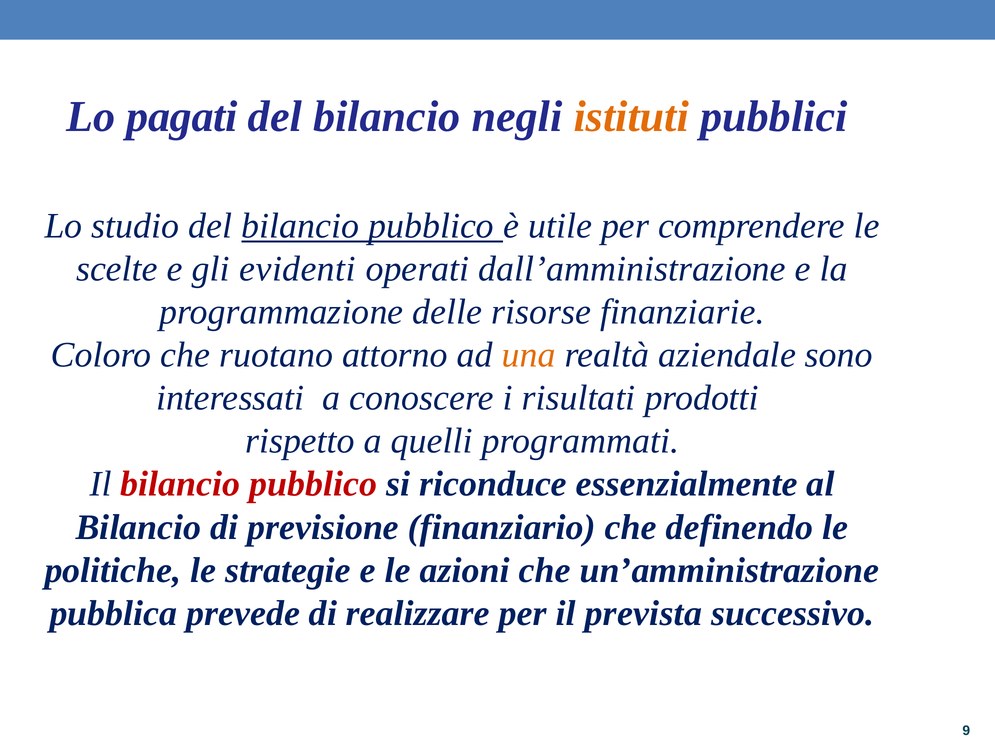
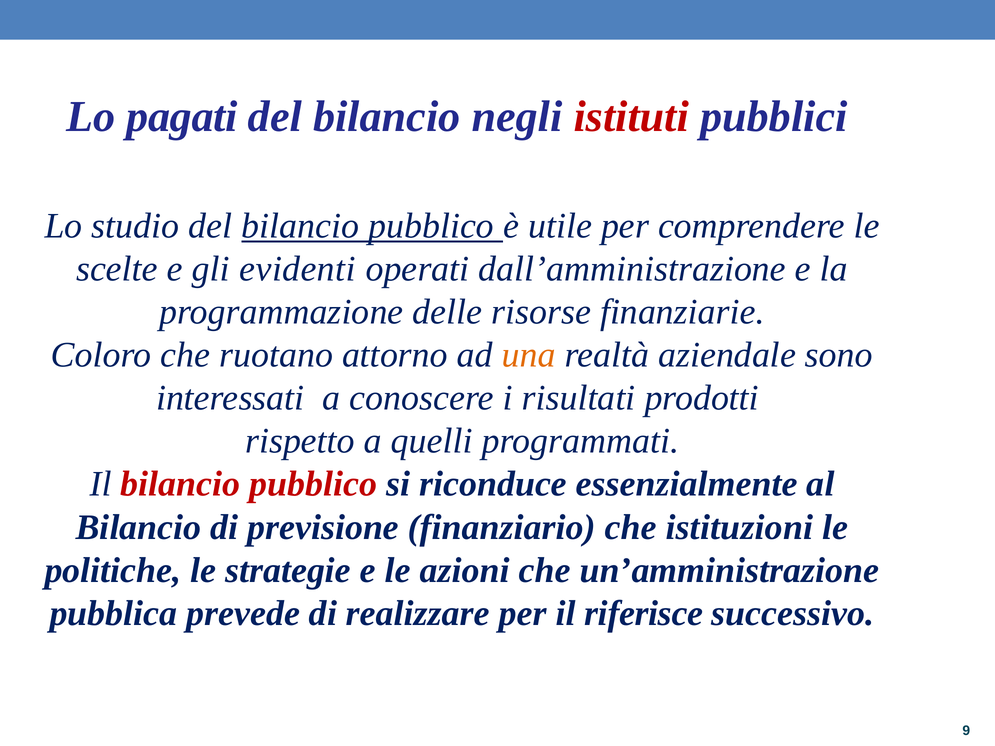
istituti colour: orange -> red
definendo: definendo -> istituzioni
prevista: prevista -> riferisce
